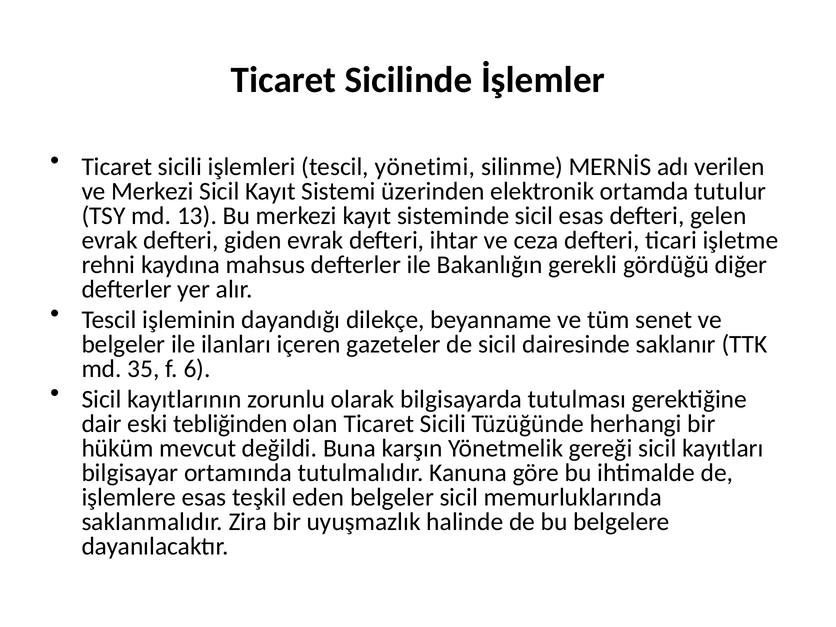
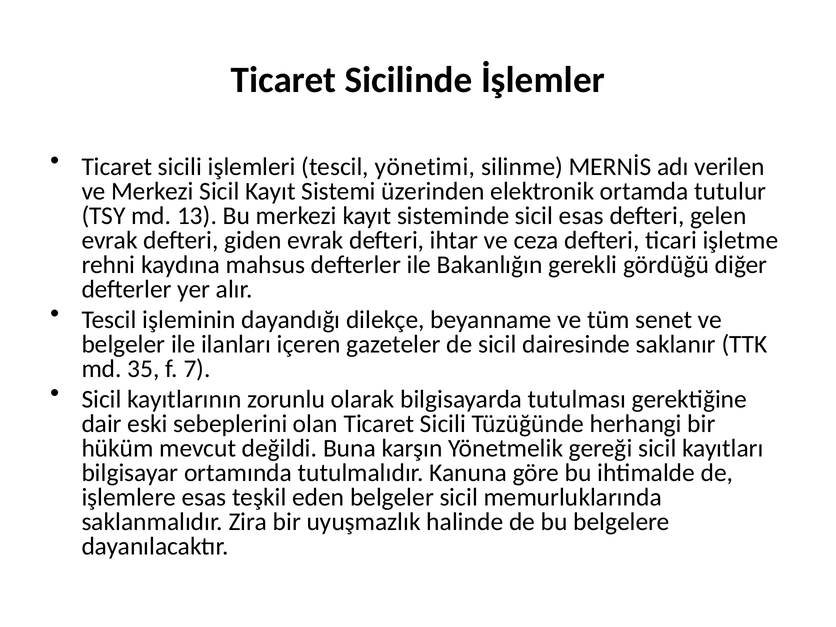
6: 6 -> 7
tebliğinden: tebliğinden -> sebeplerini
